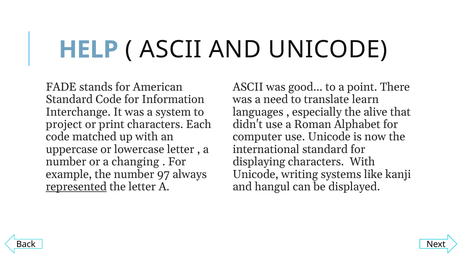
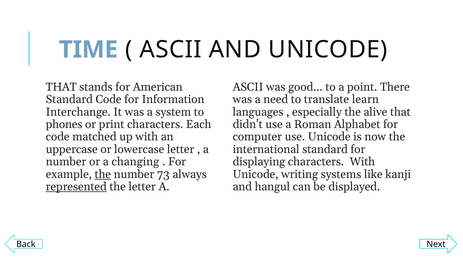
HELP: HELP -> TIME
FADE at (61, 87): FADE -> THAT
project: project -> phones
the at (103, 175) underline: none -> present
97: 97 -> 73
